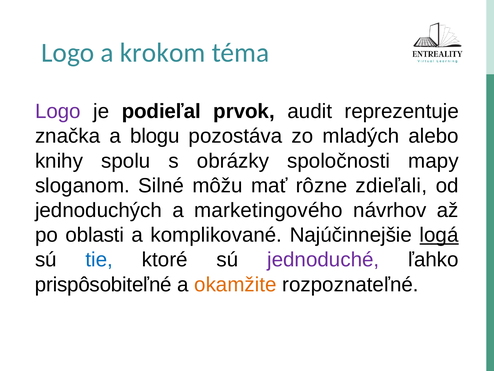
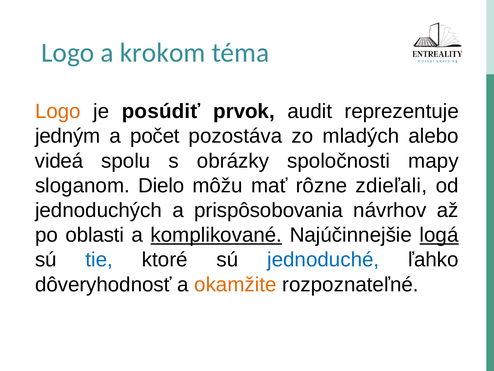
Logo at (58, 111) colour: purple -> orange
podieľal: podieľal -> posúdiť
značka: značka -> jedným
blogu: blogu -> počet
knihy: knihy -> videá
Silné: Silné -> Dielo
marketingového: marketingového -> prispôsobovania
komplikované underline: none -> present
jednoduché colour: purple -> blue
prispôsobiteľné: prispôsobiteľné -> dôveryhodnosť
